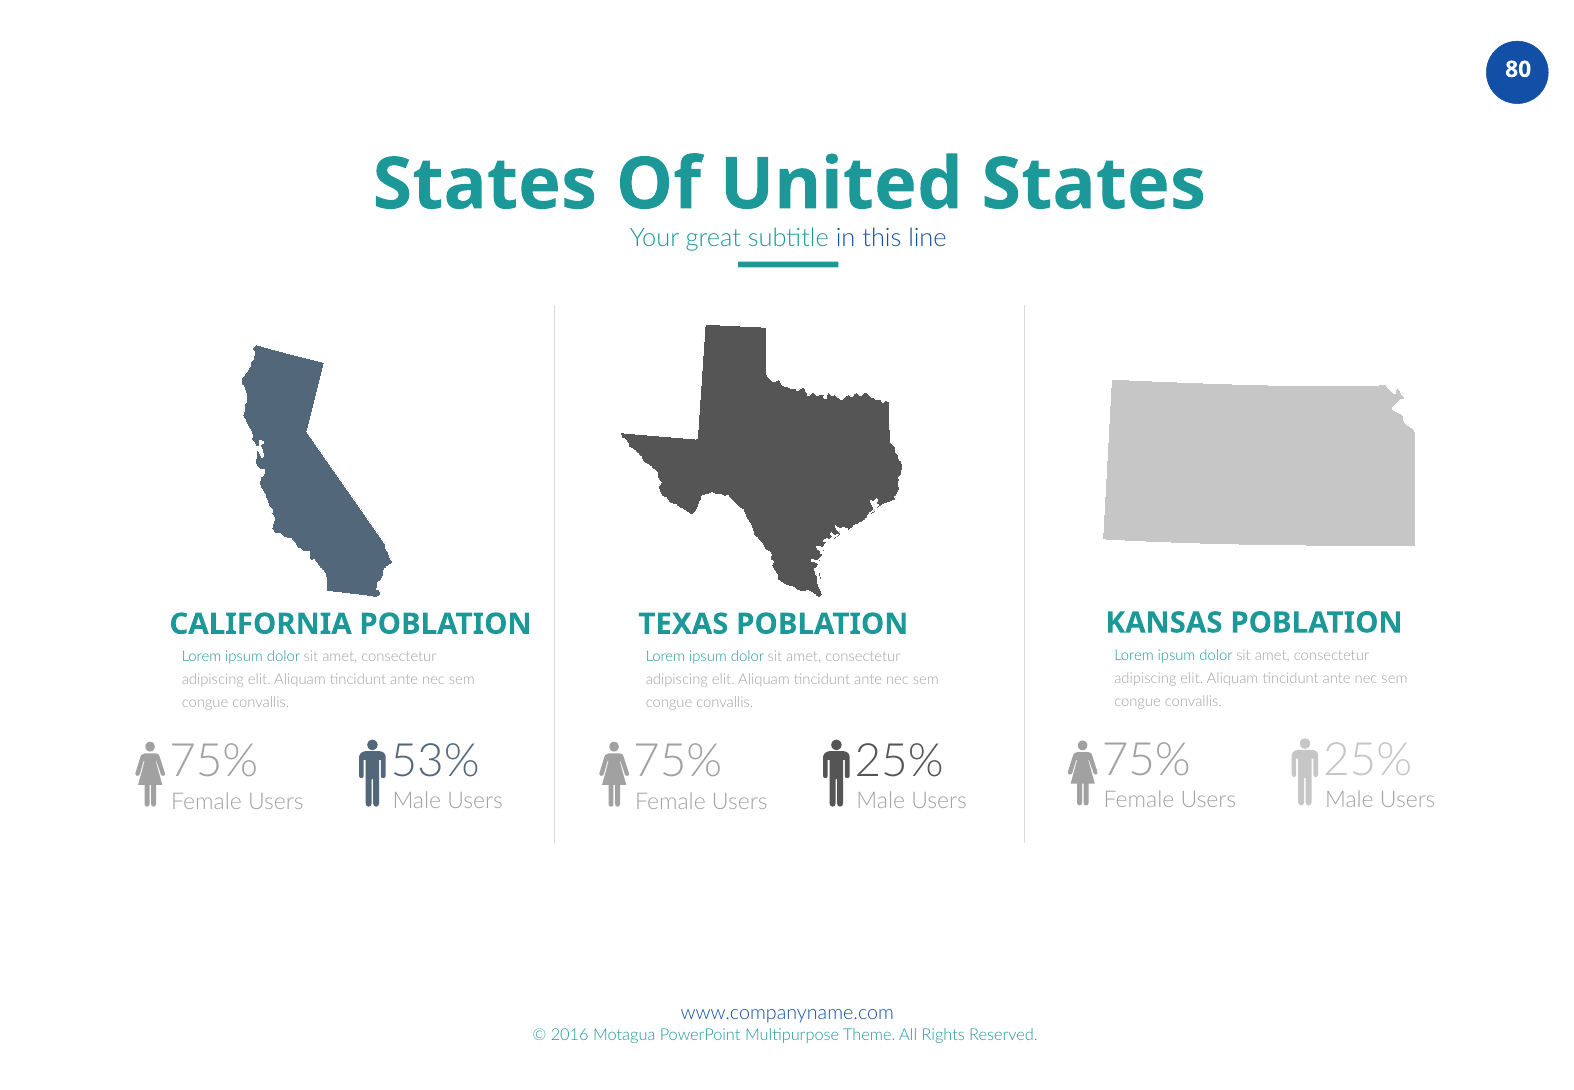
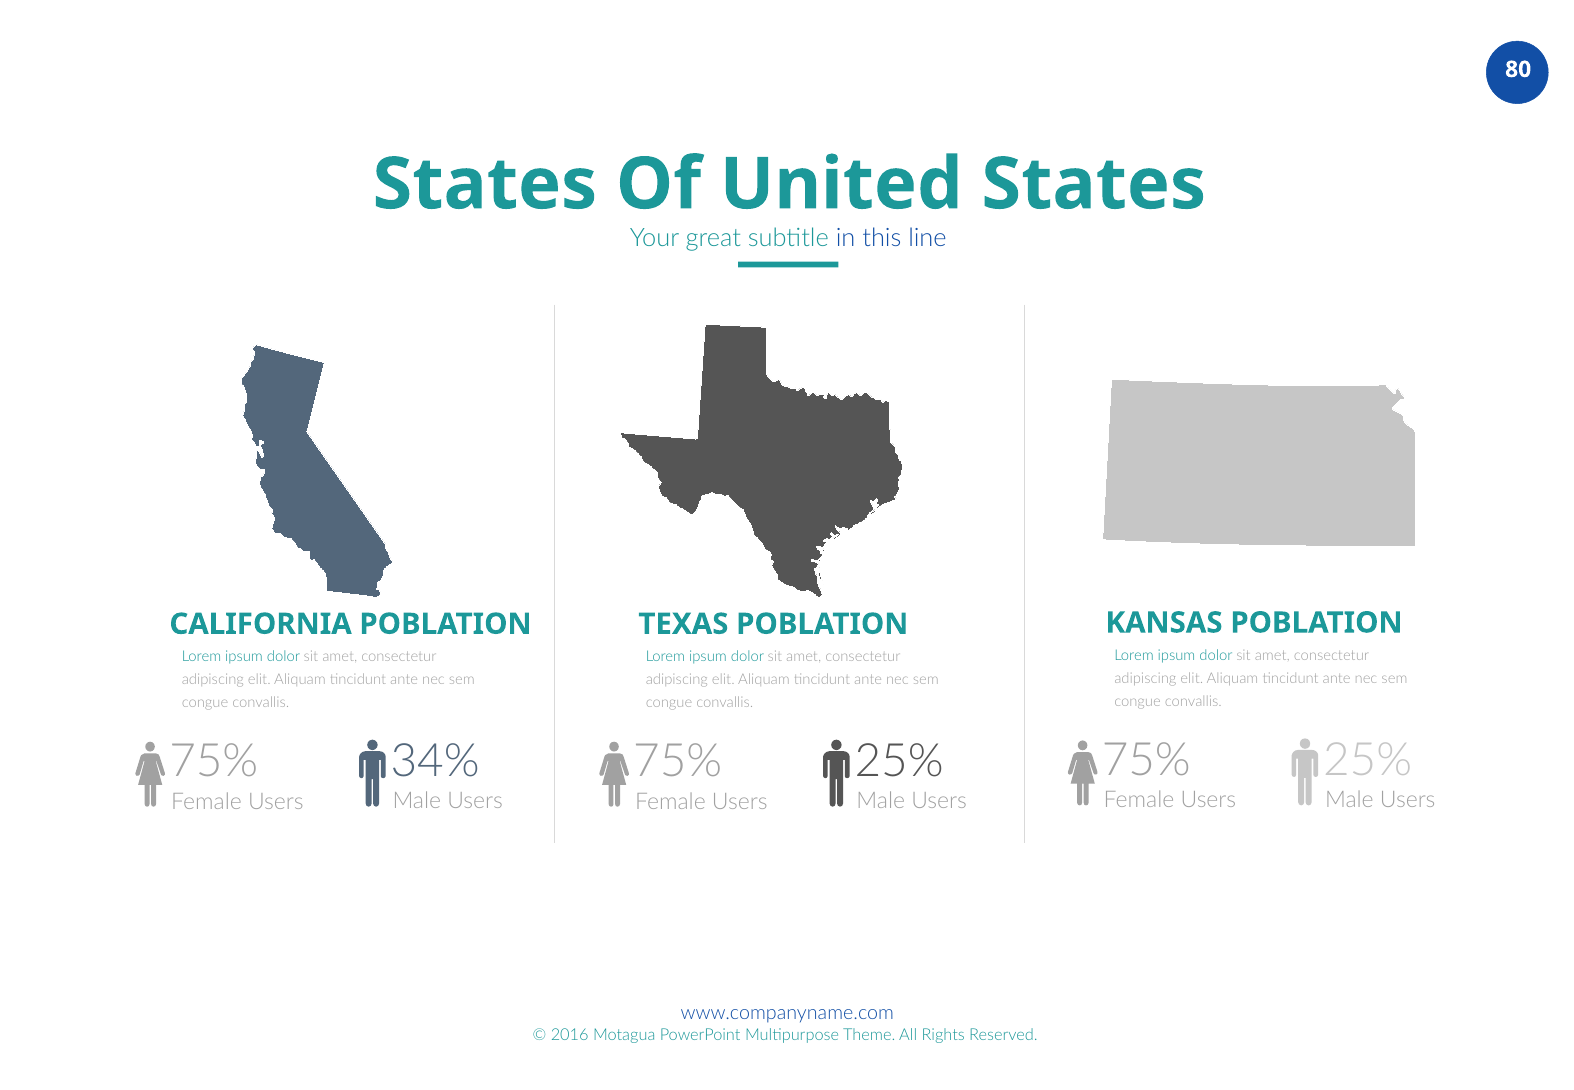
53%: 53% -> 34%
